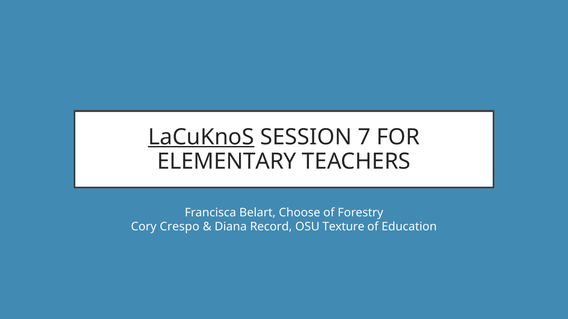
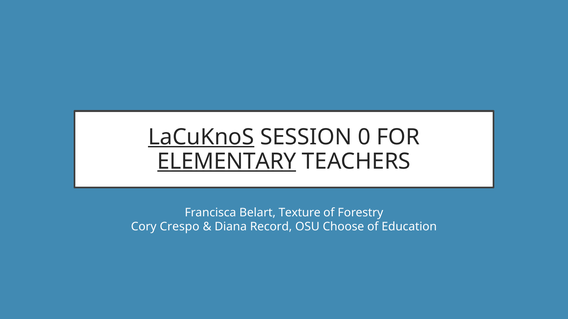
7: 7 -> 0
ELEMENTARY underline: none -> present
Choose: Choose -> Texture
Texture: Texture -> Choose
